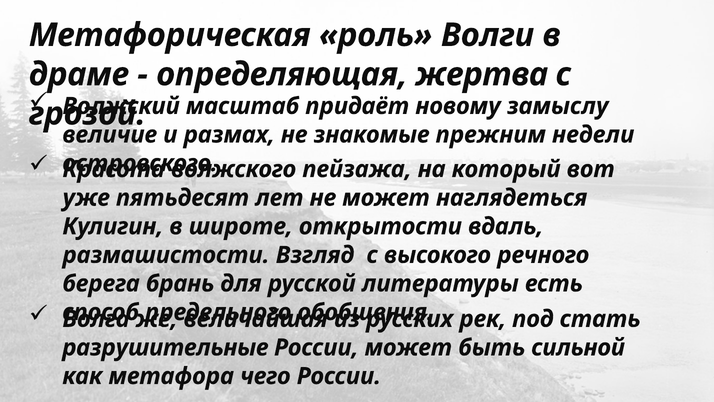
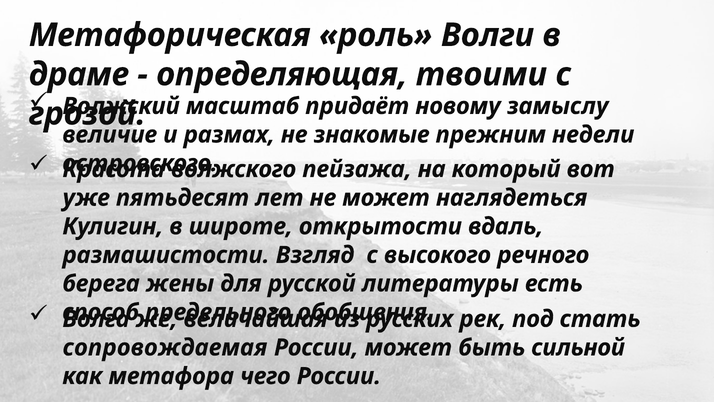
жертва: жертва -> твоими
брань: брань -> жены
разрушительные: разрушительные -> сопровождаемая
